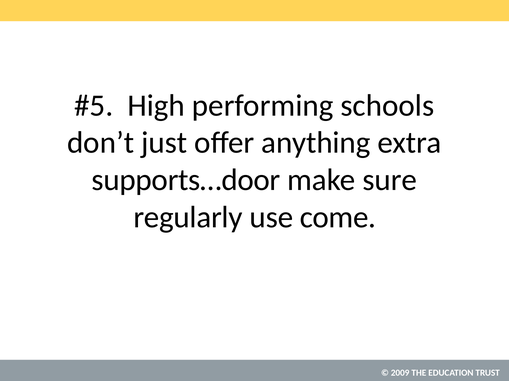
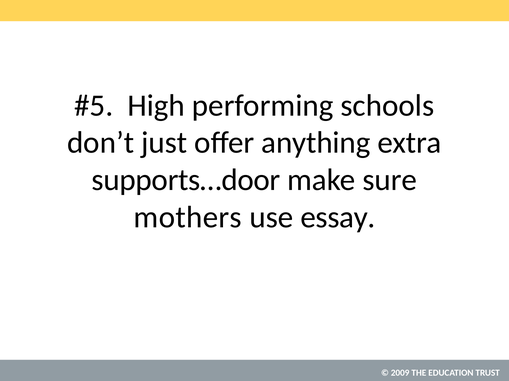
regularly: regularly -> mothers
come: come -> essay
